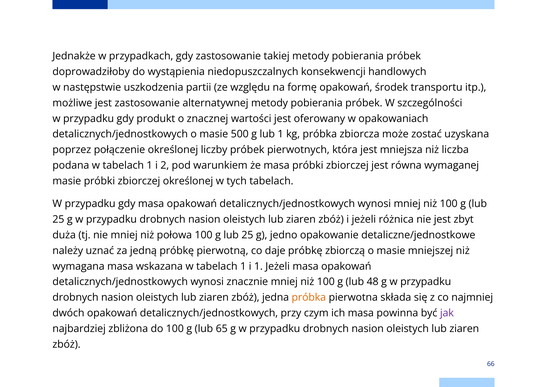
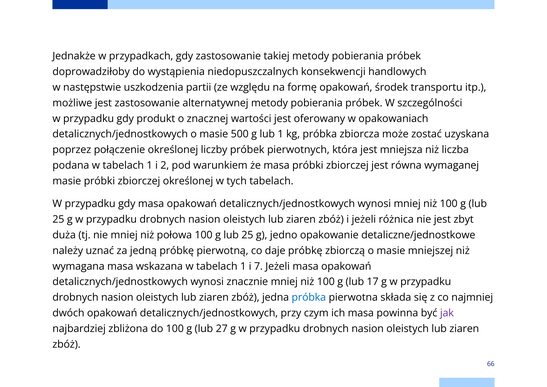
i 1: 1 -> 7
48: 48 -> 17
próbka at (309, 297) colour: orange -> blue
65: 65 -> 27
